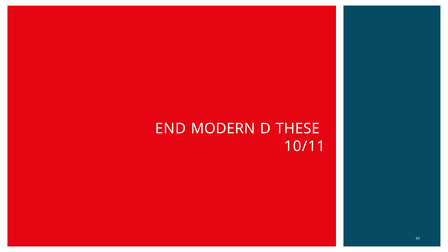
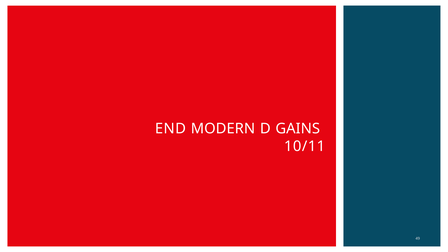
THESE: THESE -> GAINS
